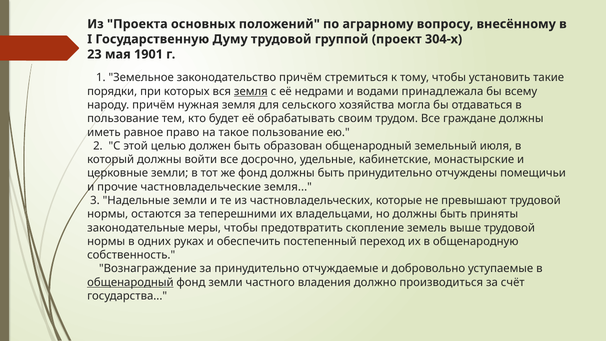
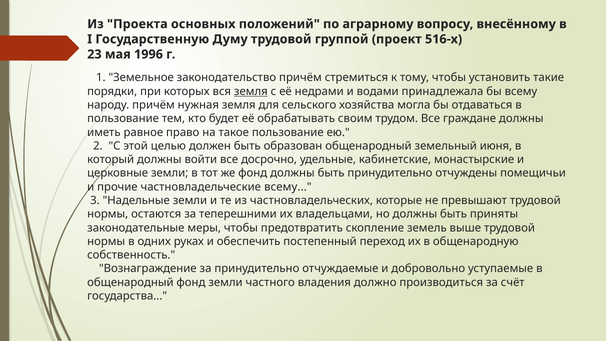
304-х: 304-х -> 516-х
1901: 1901 -> 1996
июля: июля -> июня
частновладельческие земля: земля -> всему
общенародный at (130, 282) underline: present -> none
